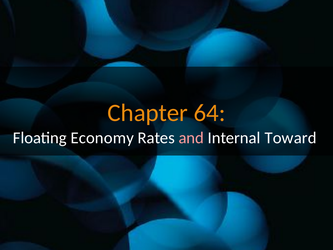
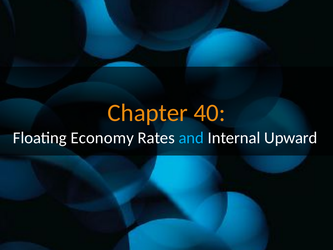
64: 64 -> 40
and colour: pink -> light blue
Toward: Toward -> Upward
